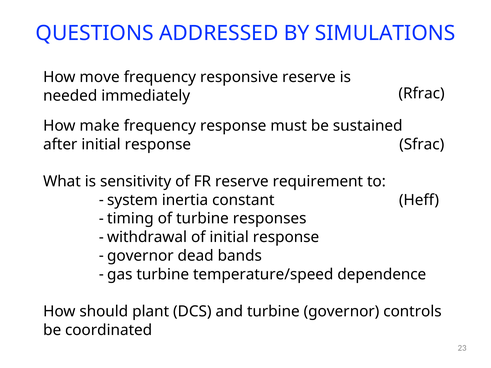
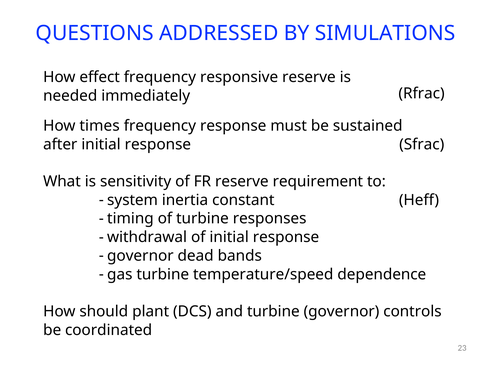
move: move -> effect
make: make -> times
